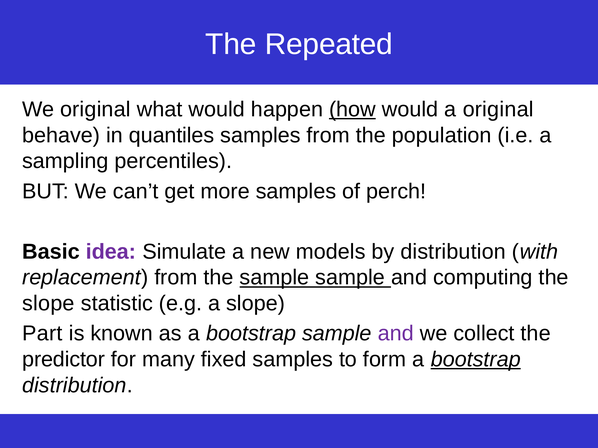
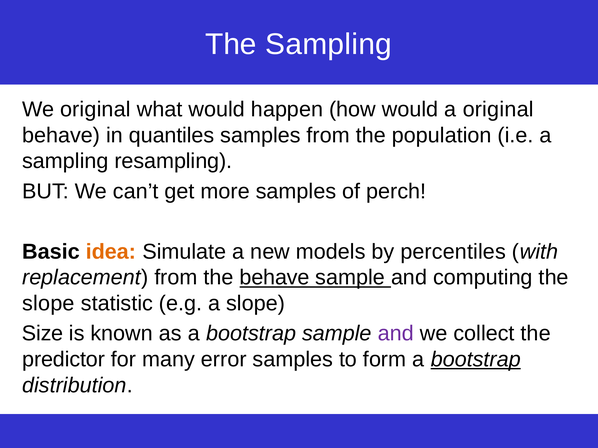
The Repeated: Repeated -> Sampling
how underline: present -> none
percentiles: percentiles -> resampling
idea colour: purple -> orange
by distribution: distribution -> percentiles
the sample: sample -> behave
Part: Part -> Size
fixed: fixed -> error
